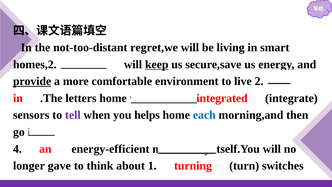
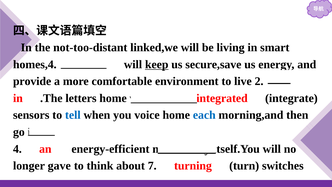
regret,we: regret,we -> linked,we
homes,2: homes,2 -> homes,4
provide underline: present -> none
tell colour: purple -> blue
helps: helps -> voice
1: 1 -> 7
